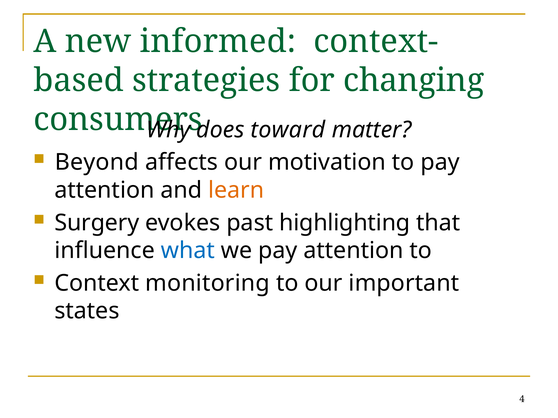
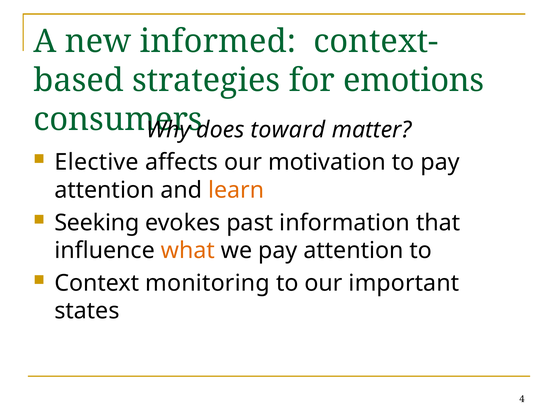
changing: changing -> emotions
Beyond: Beyond -> Elective
Surgery: Surgery -> Seeking
highlighting: highlighting -> information
what colour: blue -> orange
